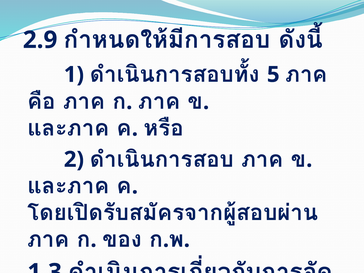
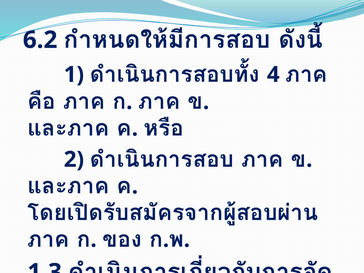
2.9: 2.9 -> 6.2
5: 5 -> 4
